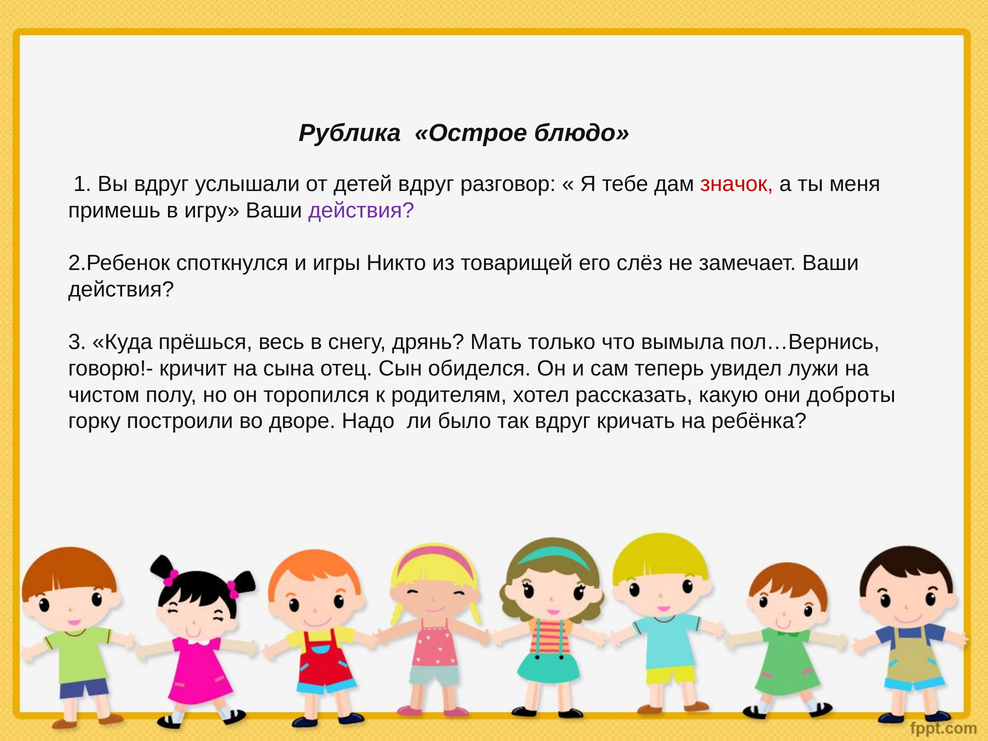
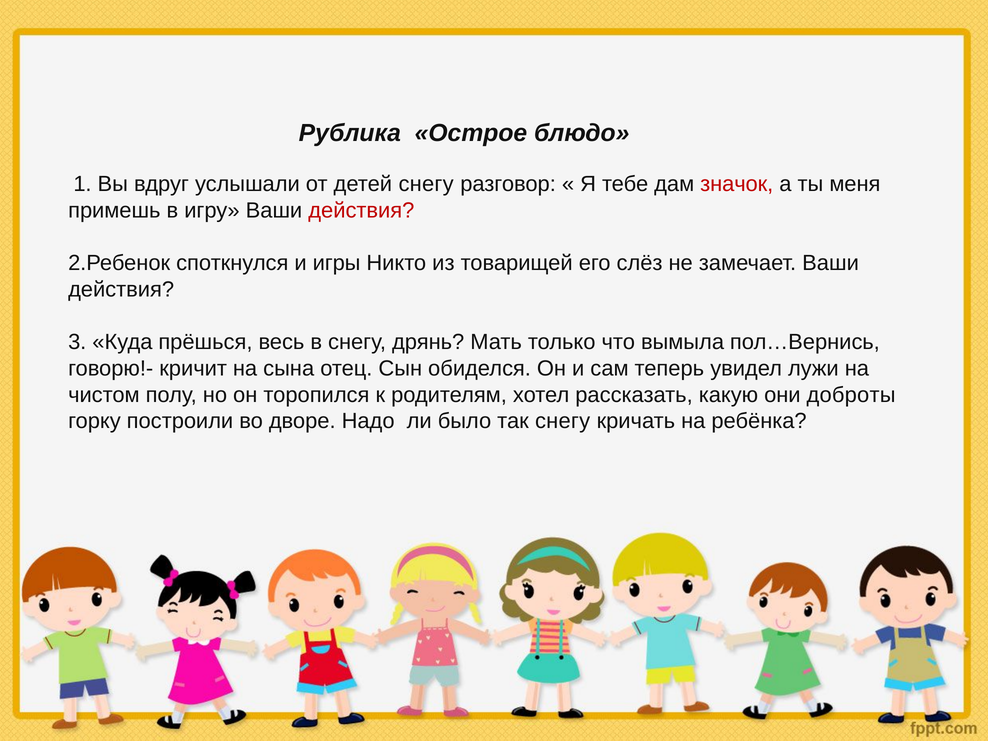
детей вдруг: вдруг -> снегу
действия at (361, 210) colour: purple -> red
так вдруг: вдруг -> снегу
